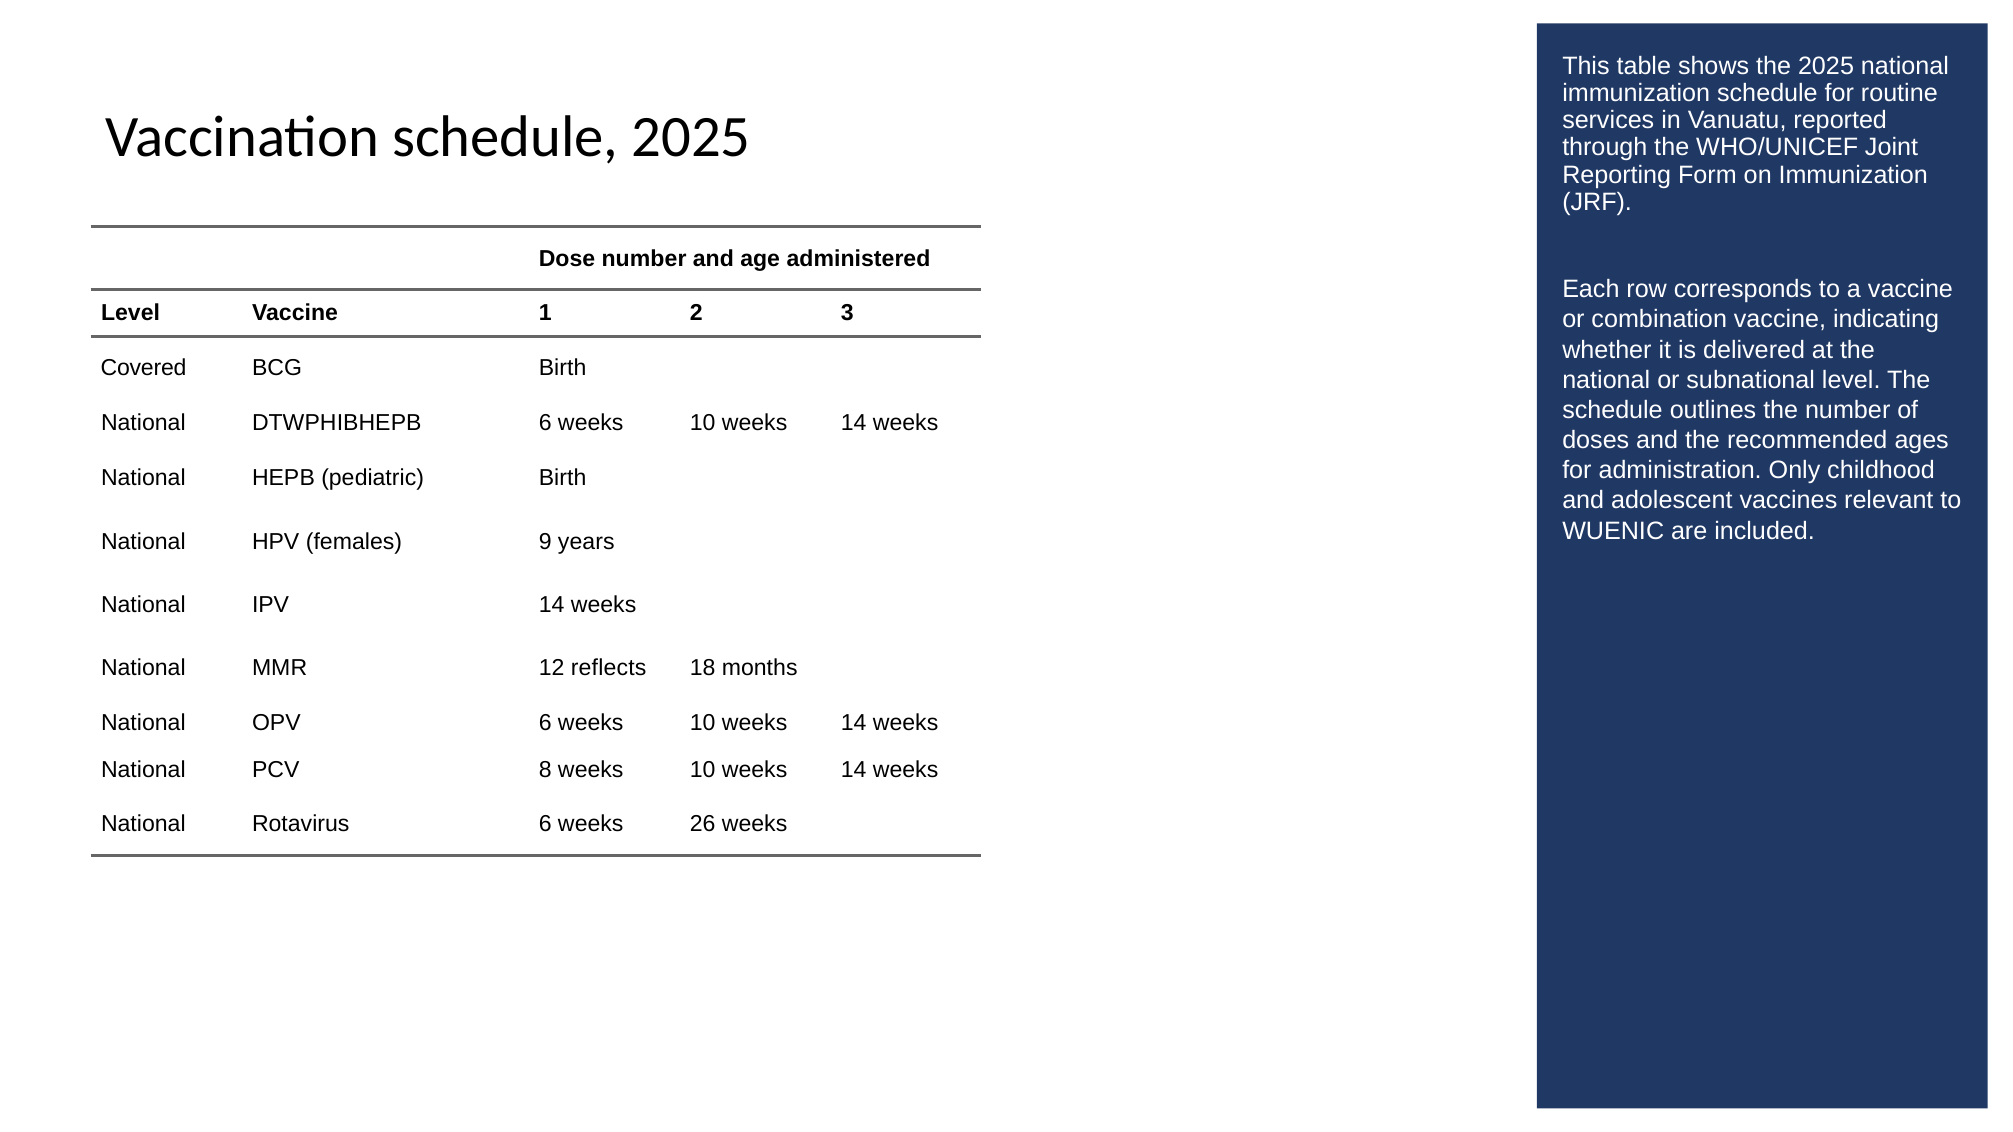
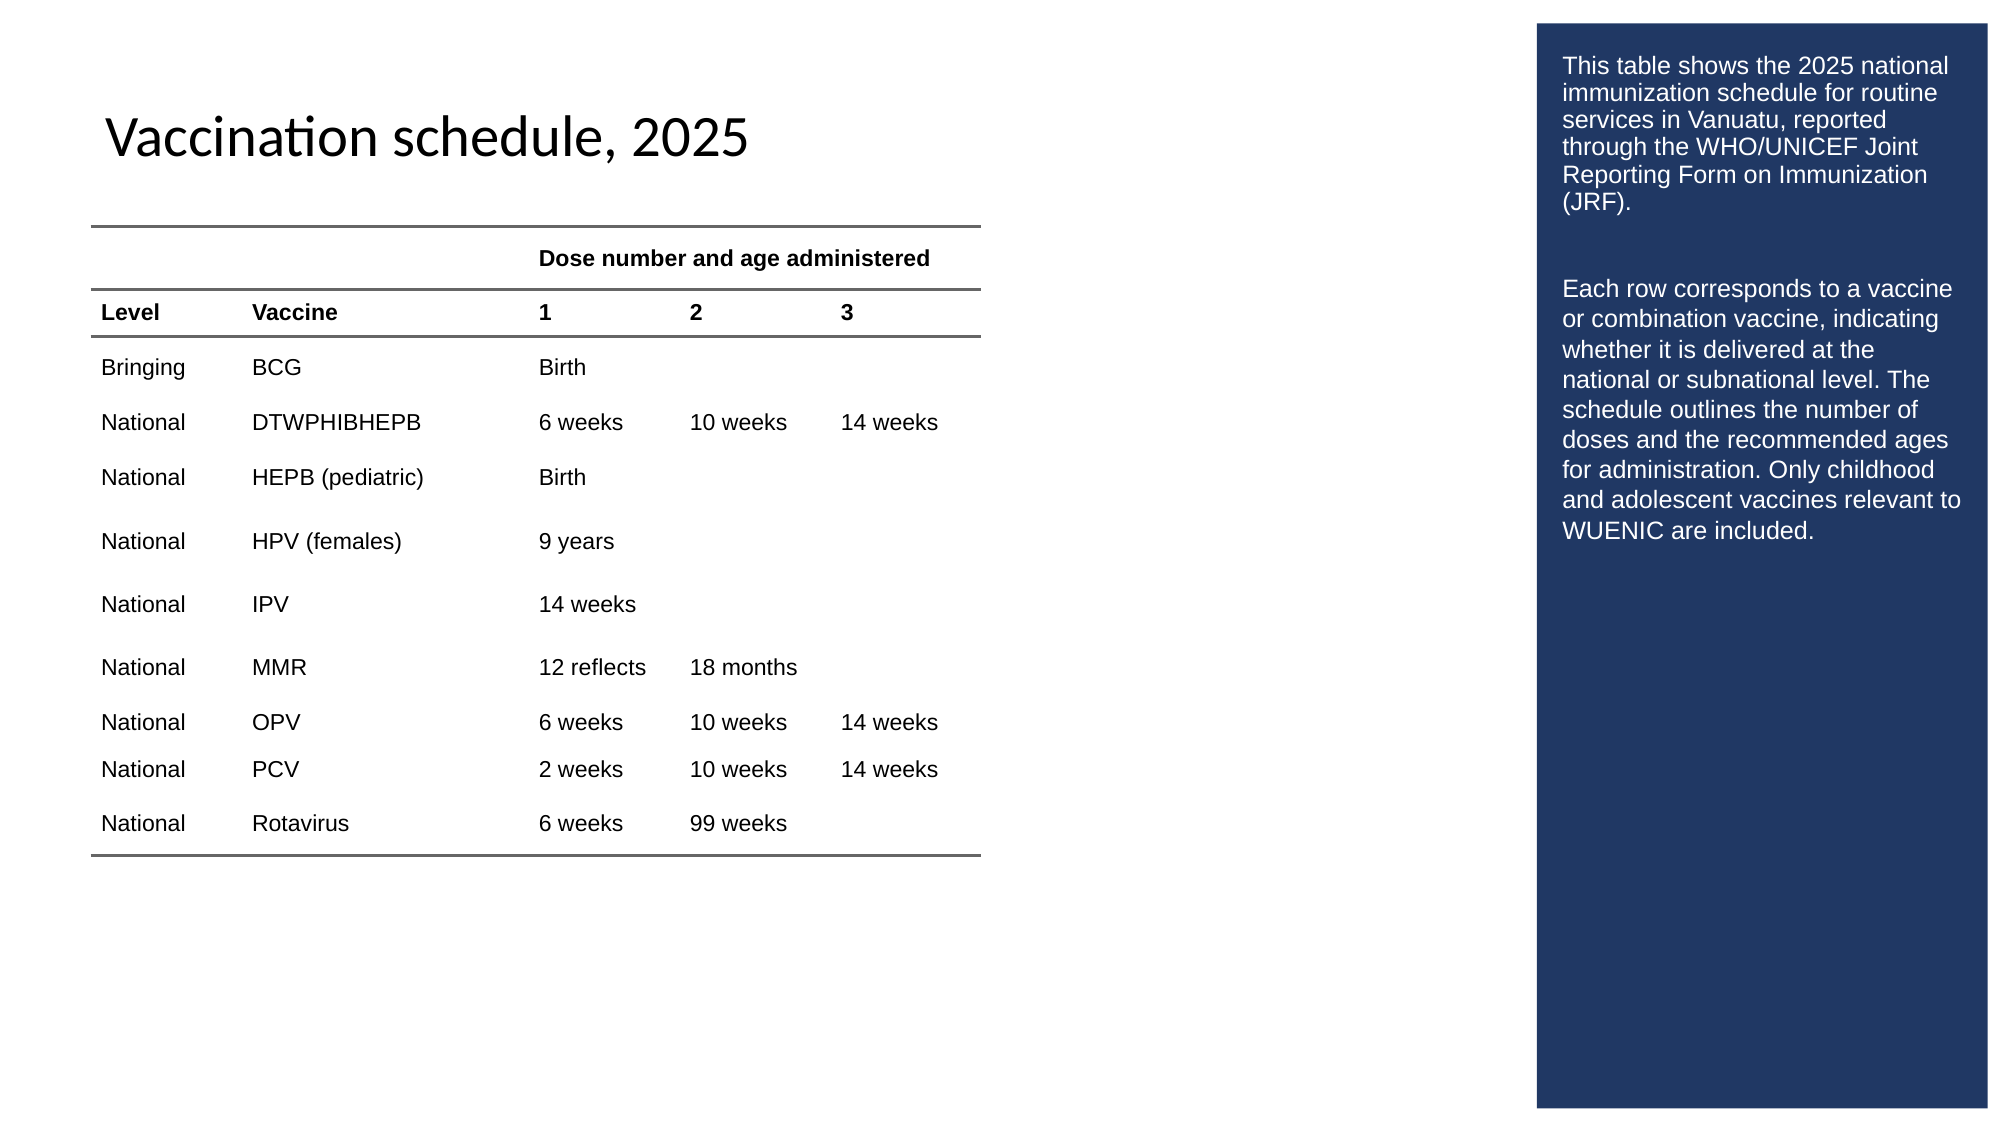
Covered: Covered -> Bringing
PCV 8: 8 -> 2
26: 26 -> 99
